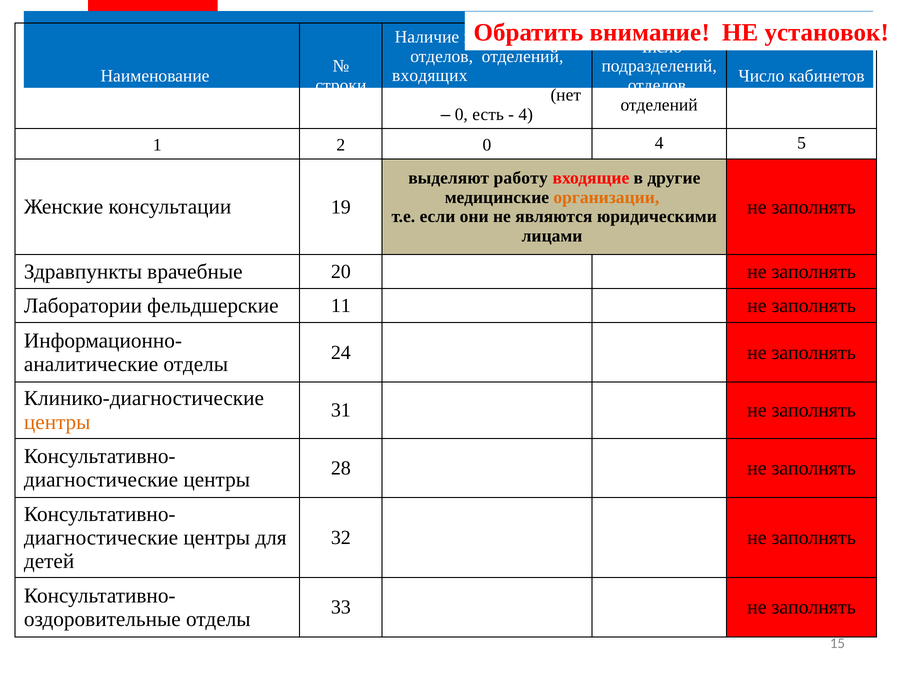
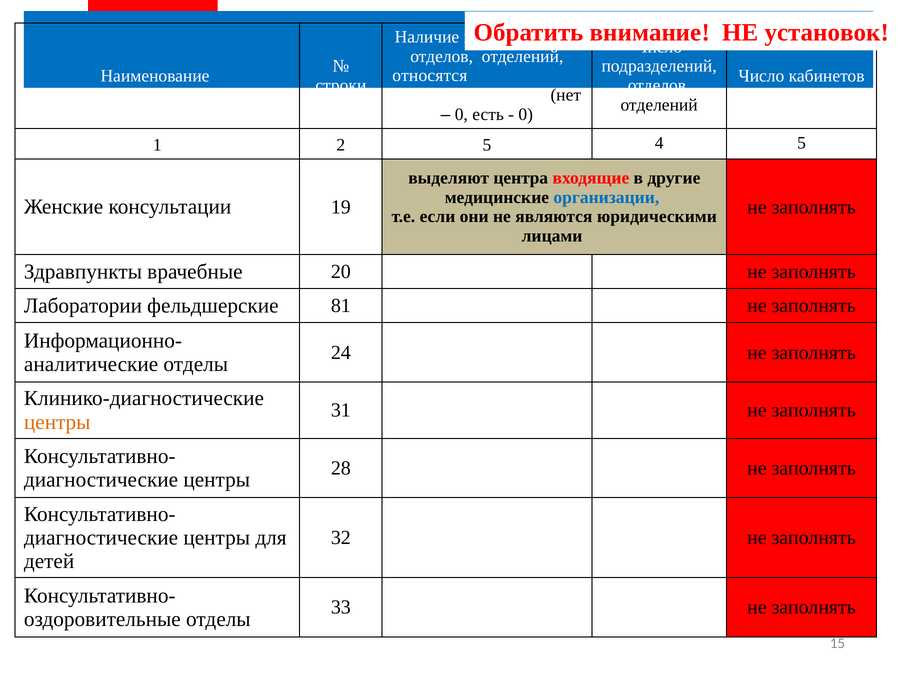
входящих: входящих -> относятся
4 at (526, 115): 4 -> 0
2 0: 0 -> 5
работу: работу -> центра
организации colour: orange -> blue
11: 11 -> 81
